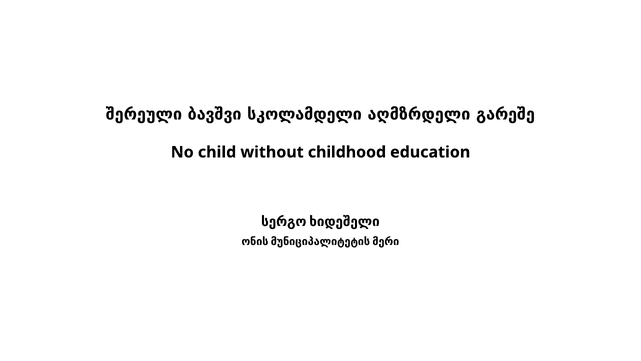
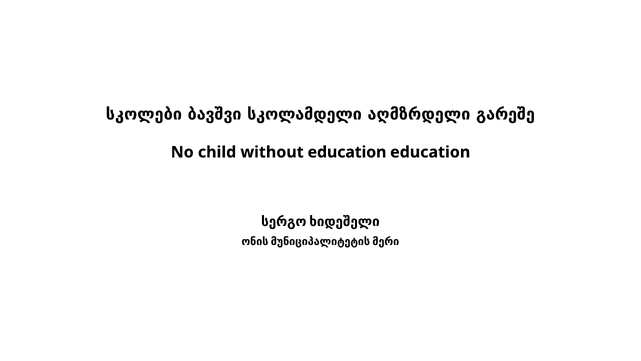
შერეული: შერეული -> სკოლები
without childhood: childhood -> education
